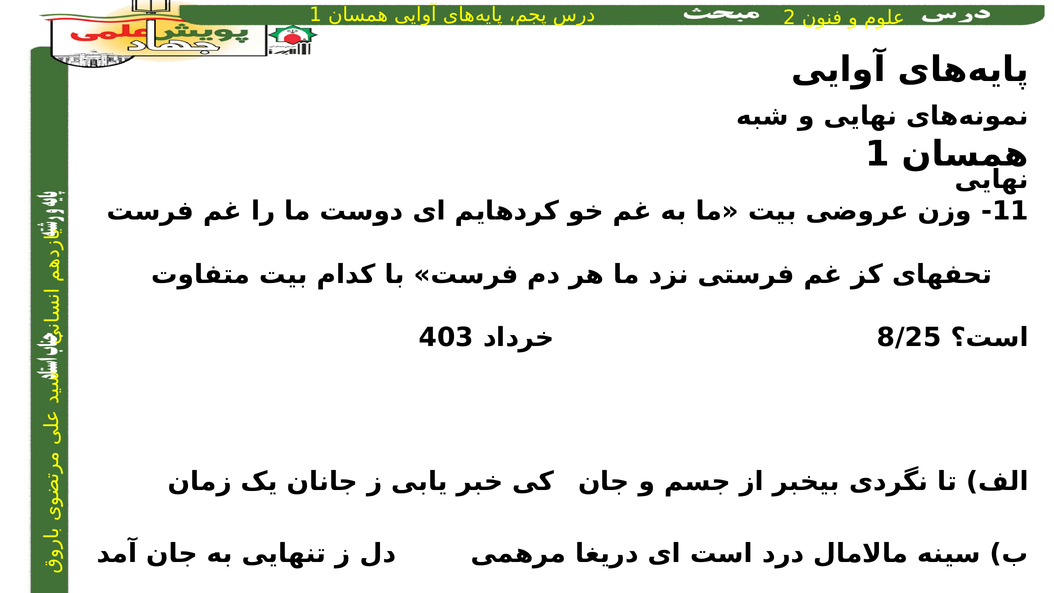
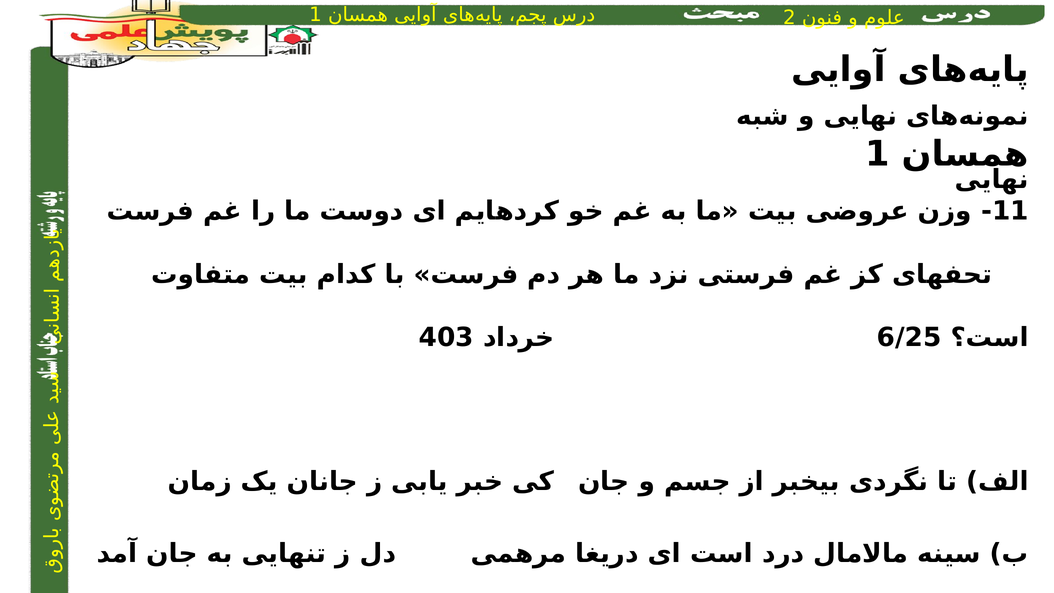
8/25: 8/25 -> 6/25
